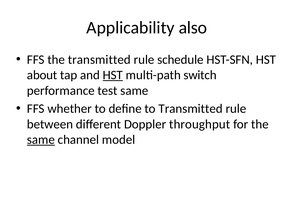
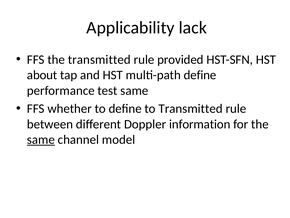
also: also -> lack
schedule: schedule -> provided
HST at (113, 75) underline: present -> none
multi-path switch: switch -> define
throughput: throughput -> information
